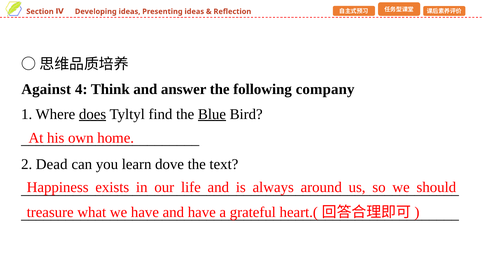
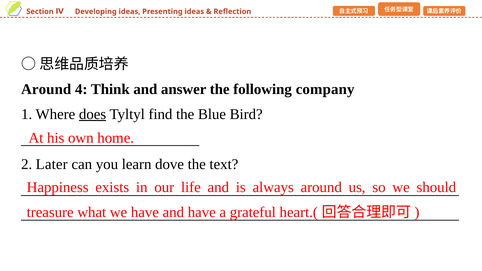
Against at (46, 89): Against -> Around
Blue underline: present -> none
Dead: Dead -> Later
